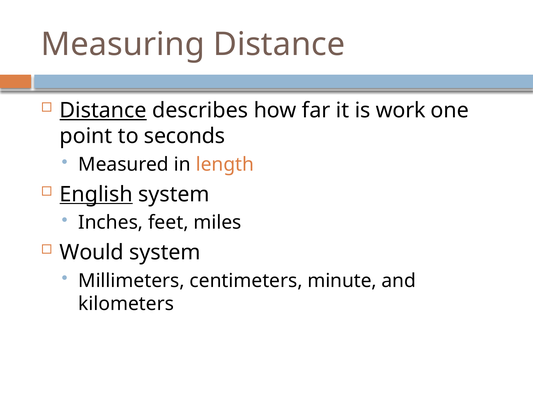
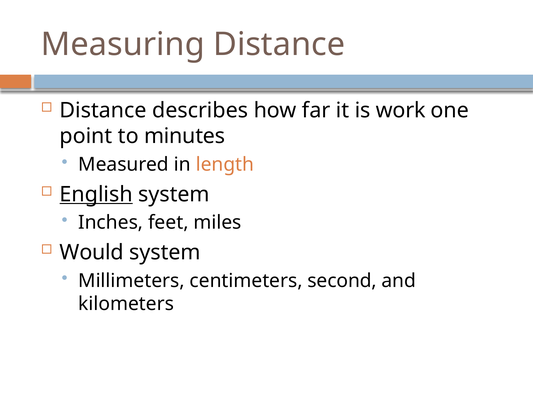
Distance at (103, 110) underline: present -> none
seconds: seconds -> minutes
minute: minute -> second
